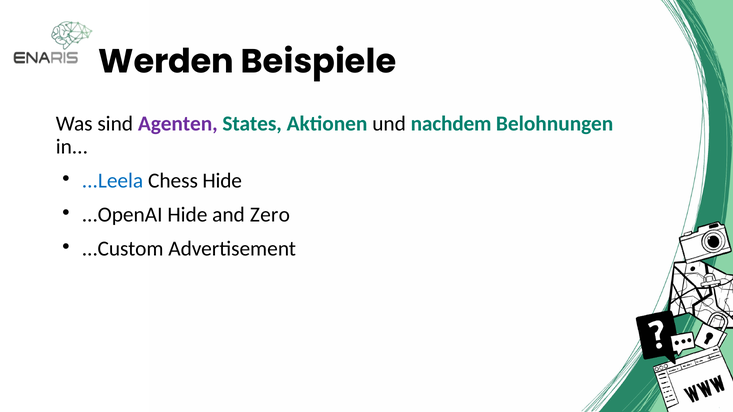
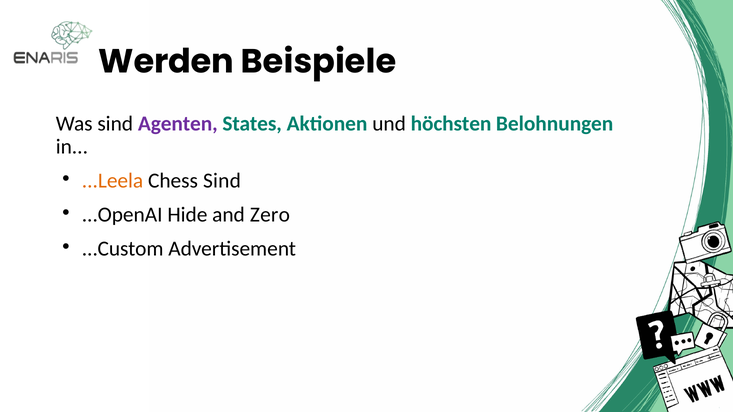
nachdem: nachdem -> höchsten
...Leela colour: blue -> orange
Chess Hide: Hide -> Sind
